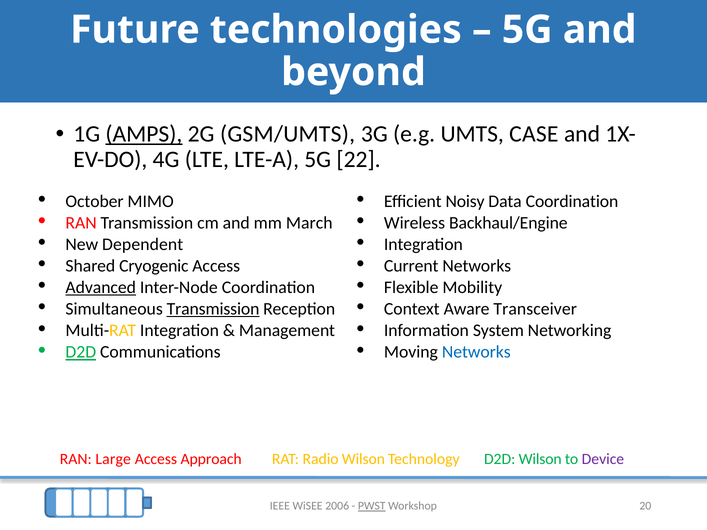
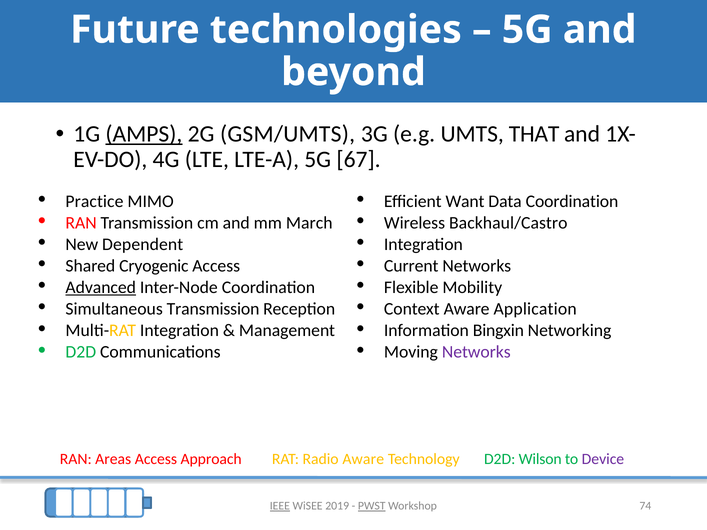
CASE: CASE -> THAT
22: 22 -> 67
October: October -> Practice
Noisy: Noisy -> Want
Backhaul/Engine: Backhaul/Engine -> Backhaul/Castro
Transmission at (213, 309) underline: present -> none
Transceiver: Transceiver -> Application
System: System -> Bingxin
D2D at (81, 352) underline: present -> none
Networks at (476, 352) colour: blue -> purple
Large: Large -> Areas
Radio Wilson: Wilson -> Aware
IEEE underline: none -> present
2006: 2006 -> 2019
20: 20 -> 74
